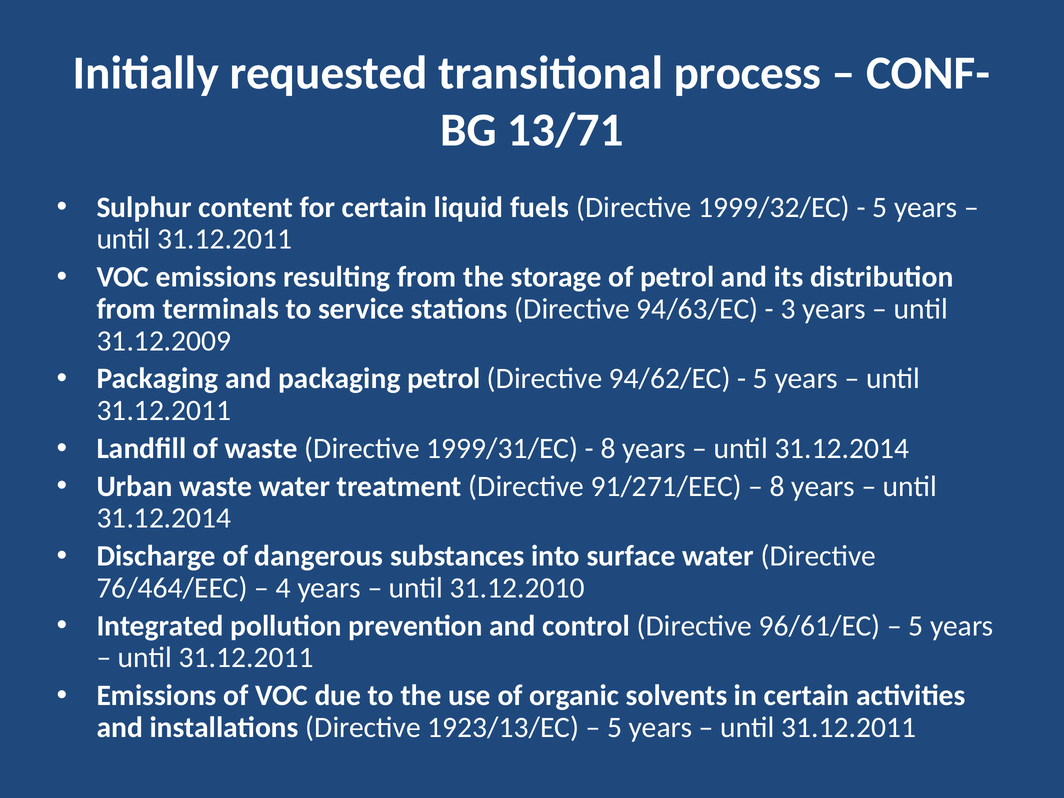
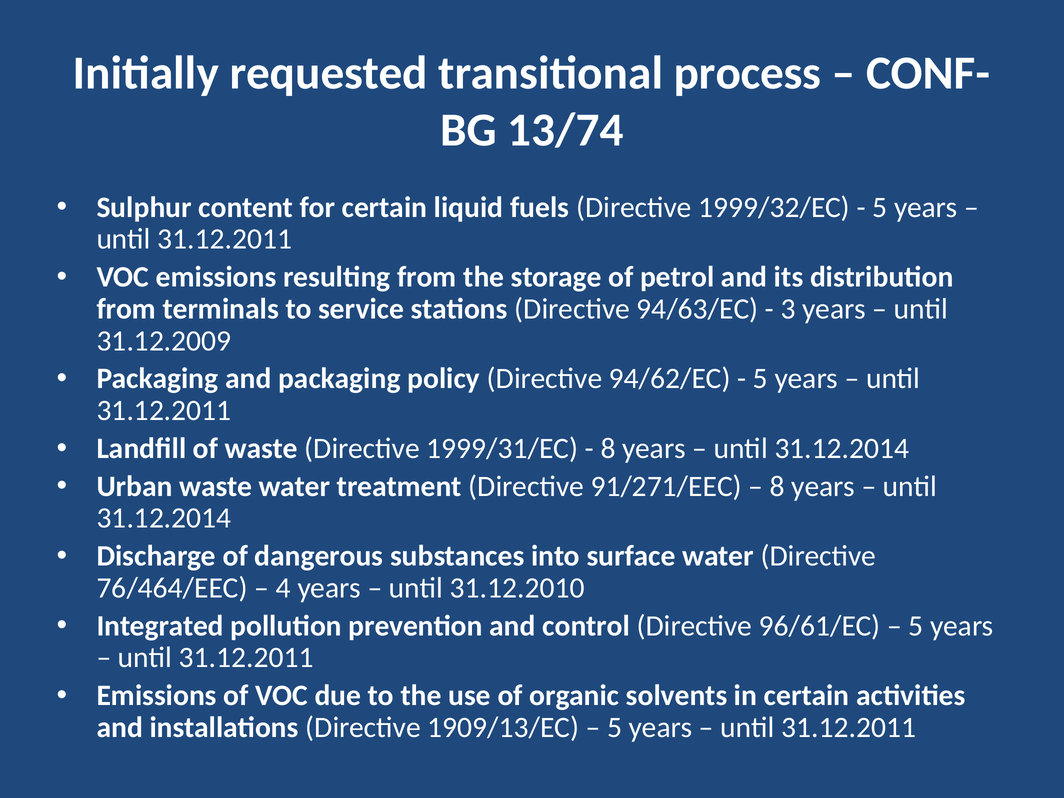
13/71: 13/71 -> 13/74
packaging petrol: petrol -> policy
1923/13/EC: 1923/13/EC -> 1909/13/EC
